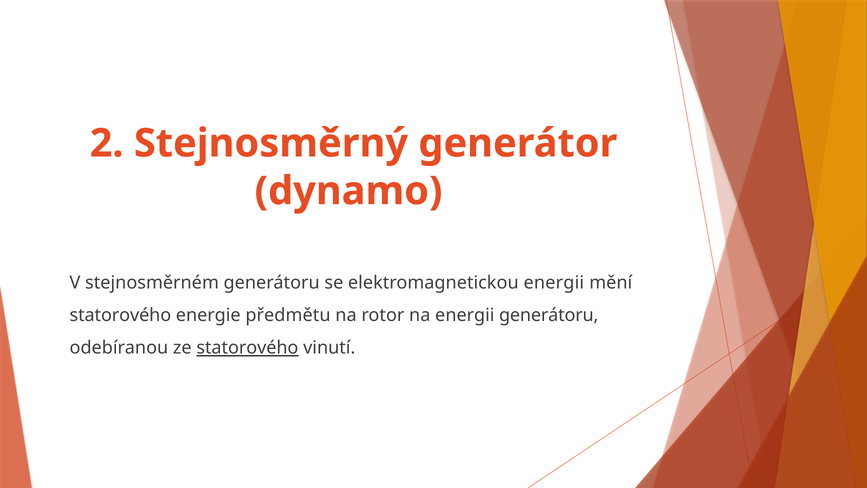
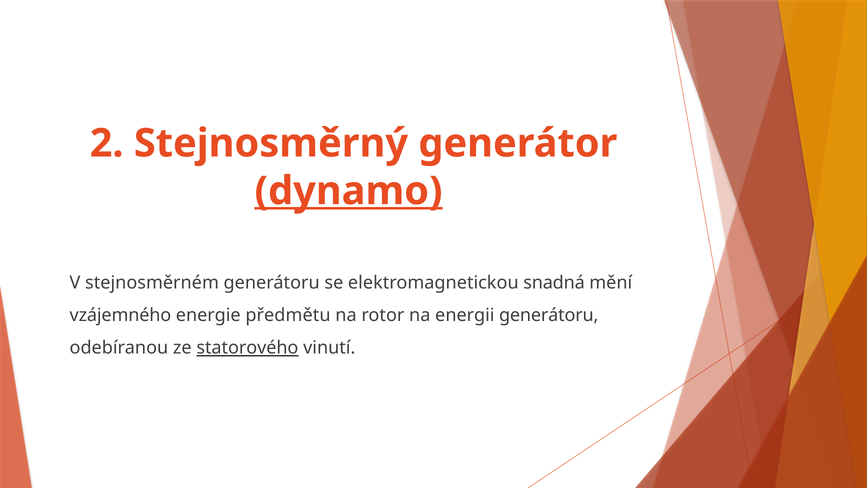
dynamo underline: none -> present
elektromagnetickou energii: energii -> snadná
statorového at (120, 315): statorového -> vzájemného
